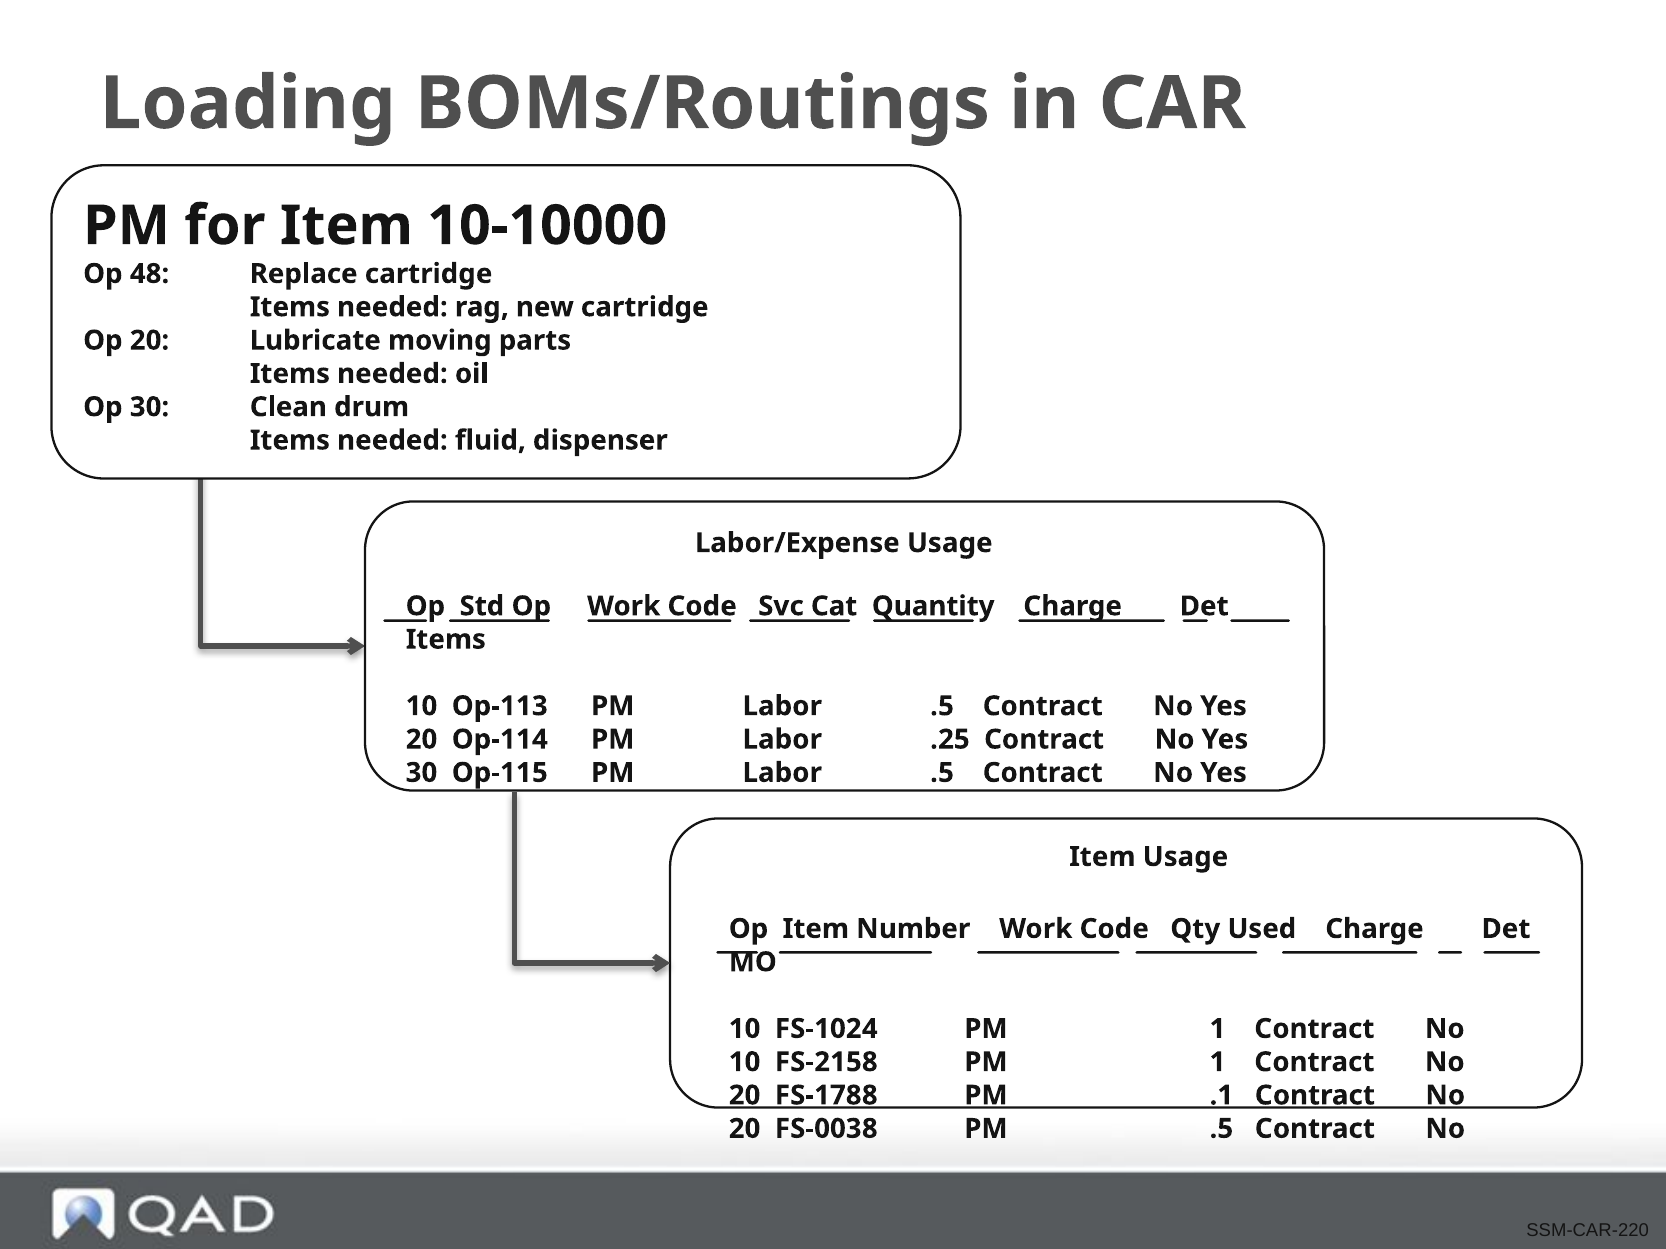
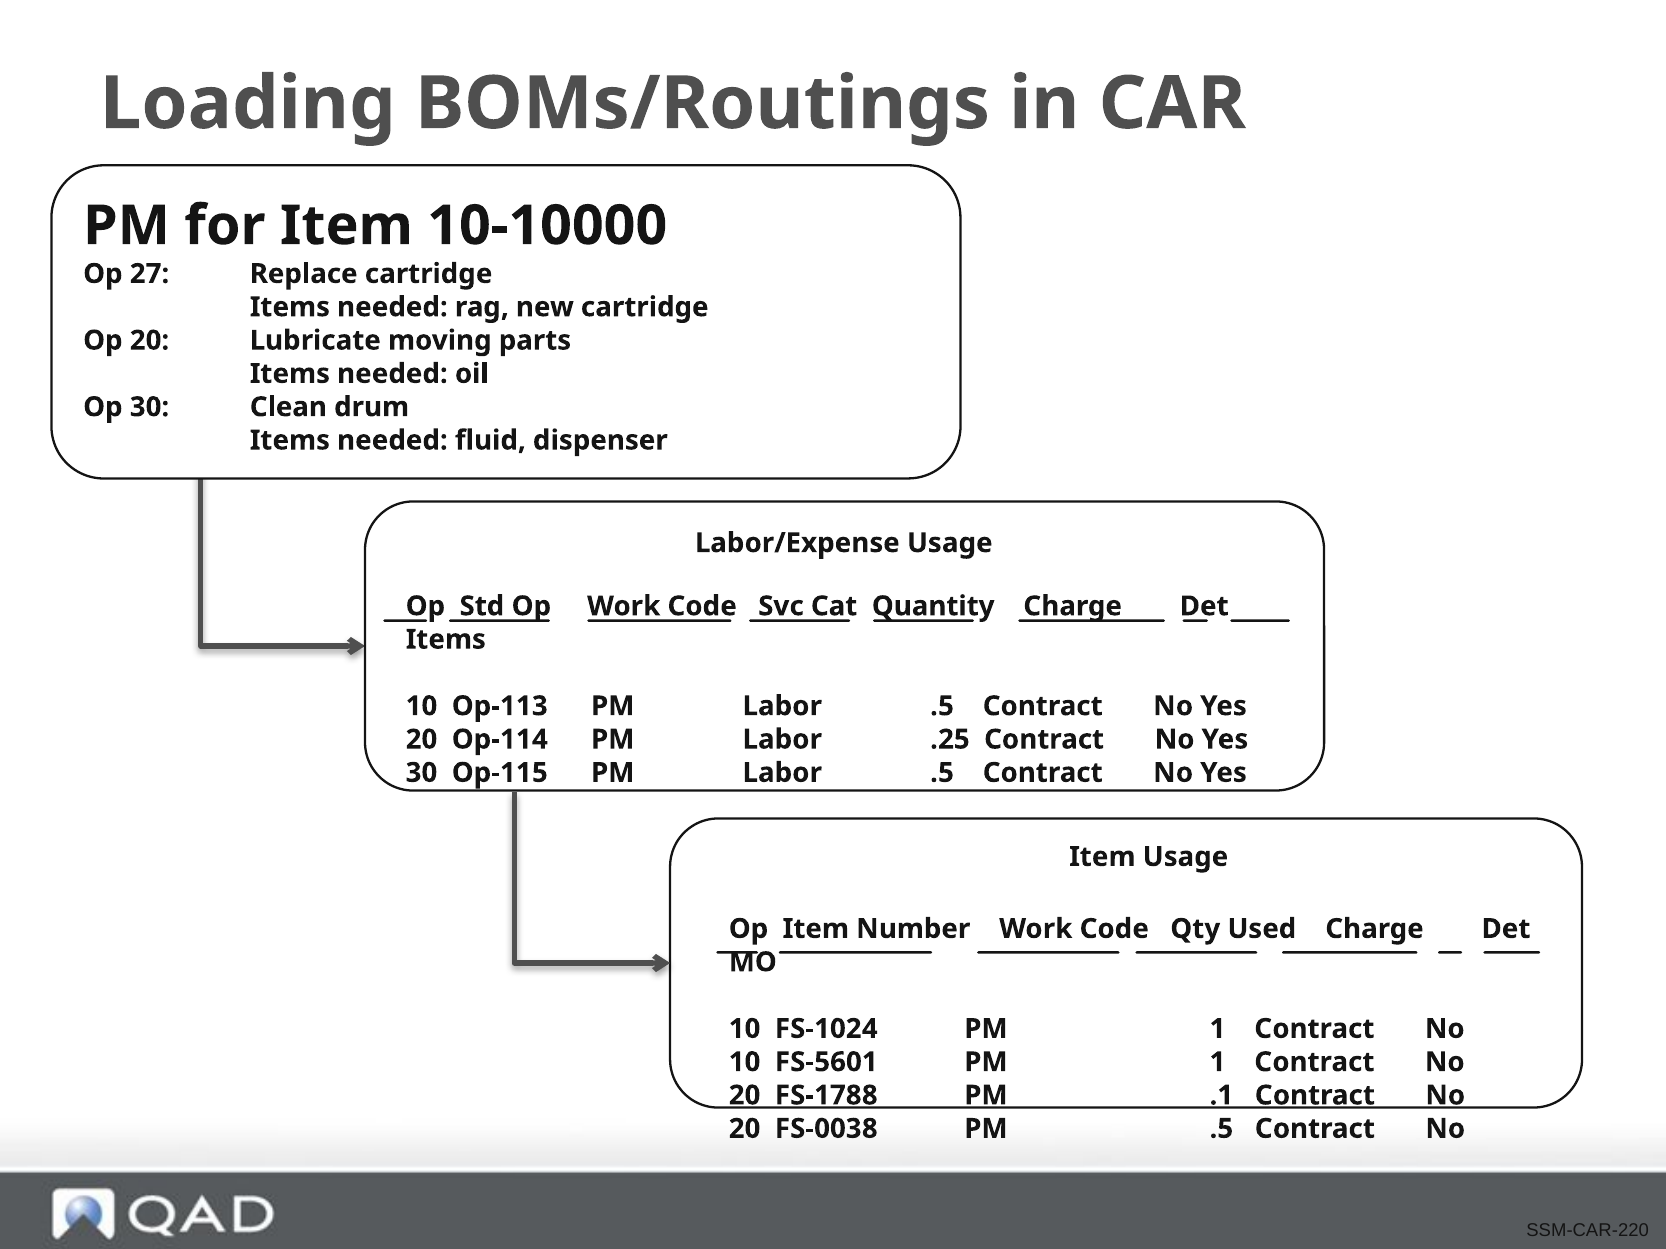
48: 48 -> 27
FS-2158: FS-2158 -> FS-5601
